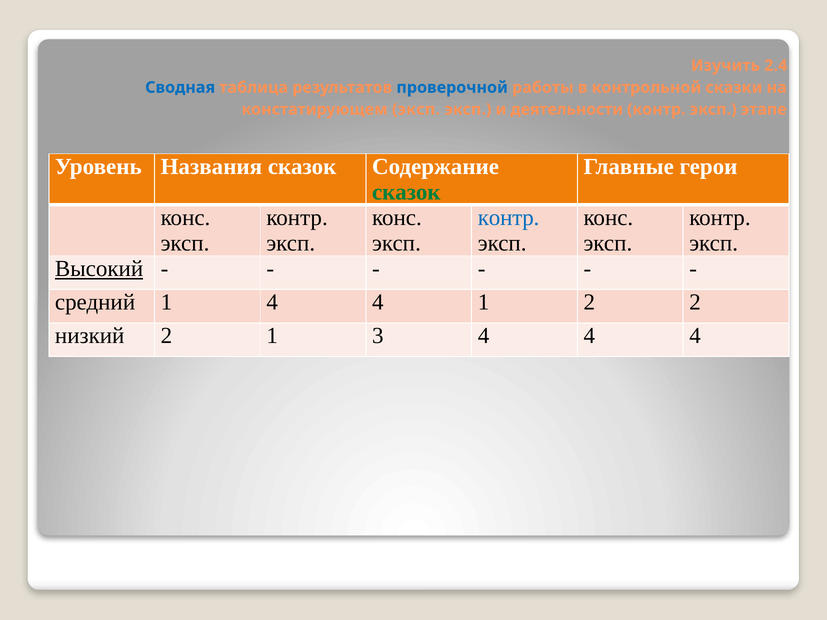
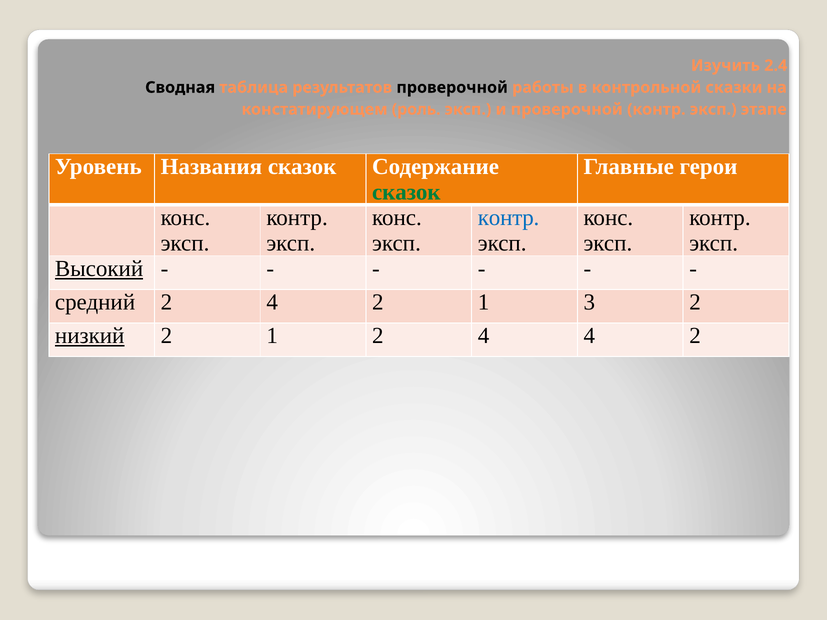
Сводная colour: blue -> black
проверочной at (452, 87) colour: blue -> black
констатирующем эксп: эксп -> роль
и деятельности: деятельности -> проверочной
средний 1: 1 -> 2
4 at (378, 302): 4 -> 2
1 2: 2 -> 3
низкий underline: none -> present
1 3: 3 -> 2
4 4 4: 4 -> 2
